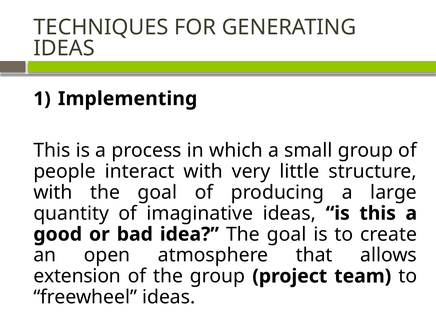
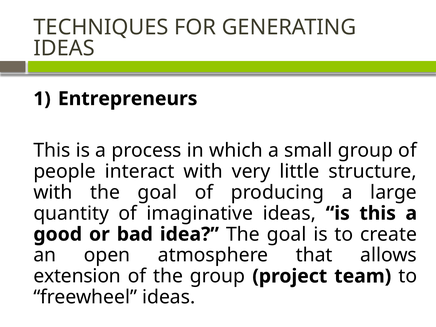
Implementing: Implementing -> Entrepreneurs
